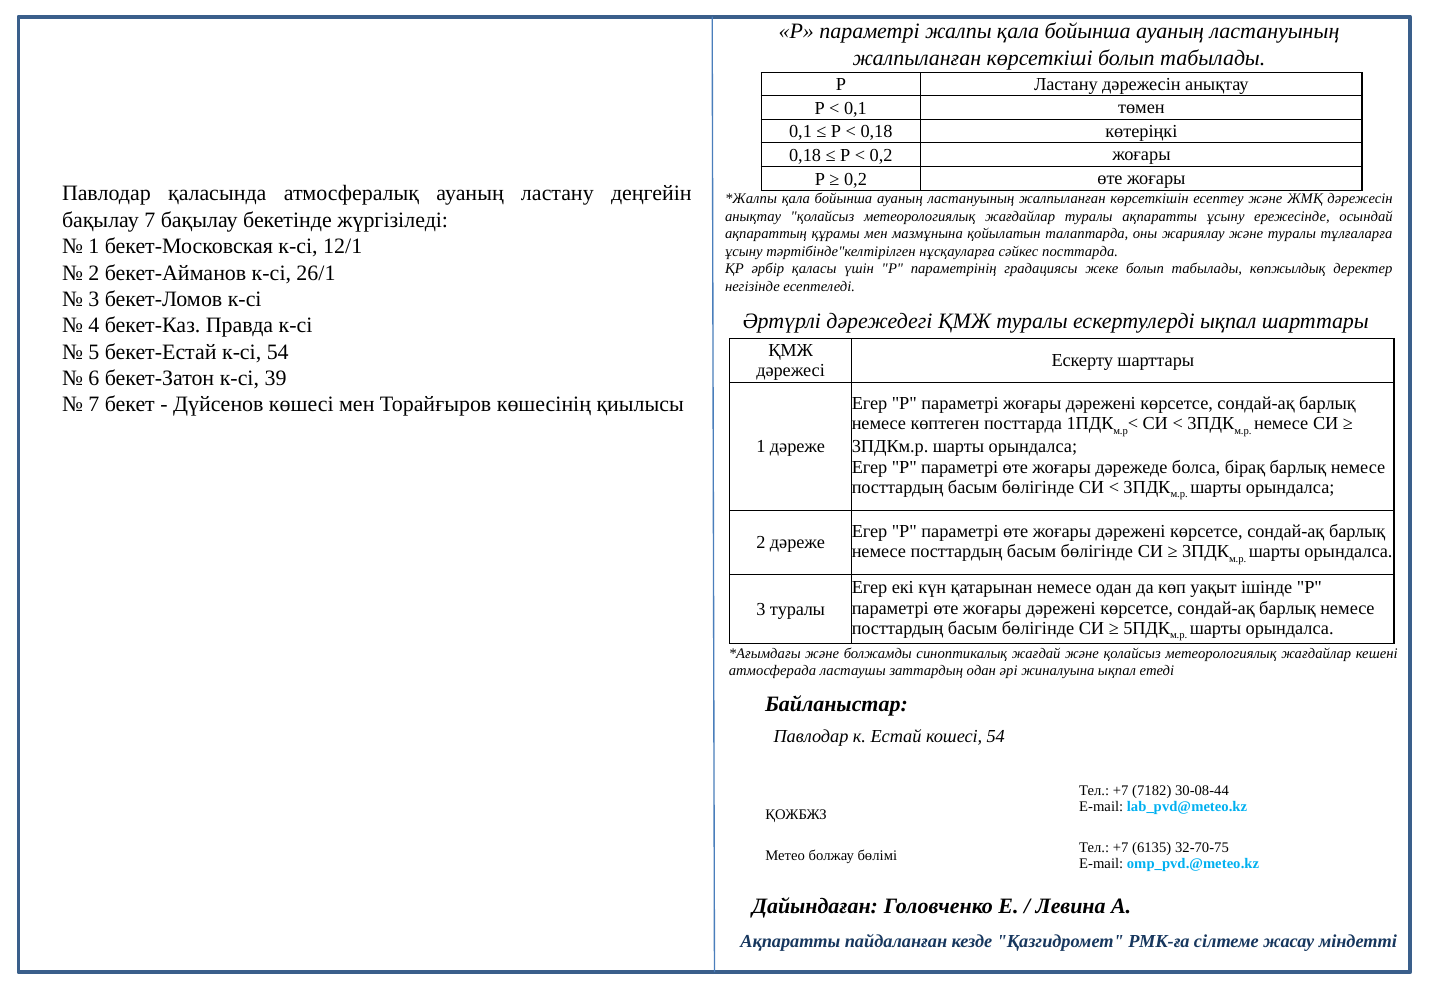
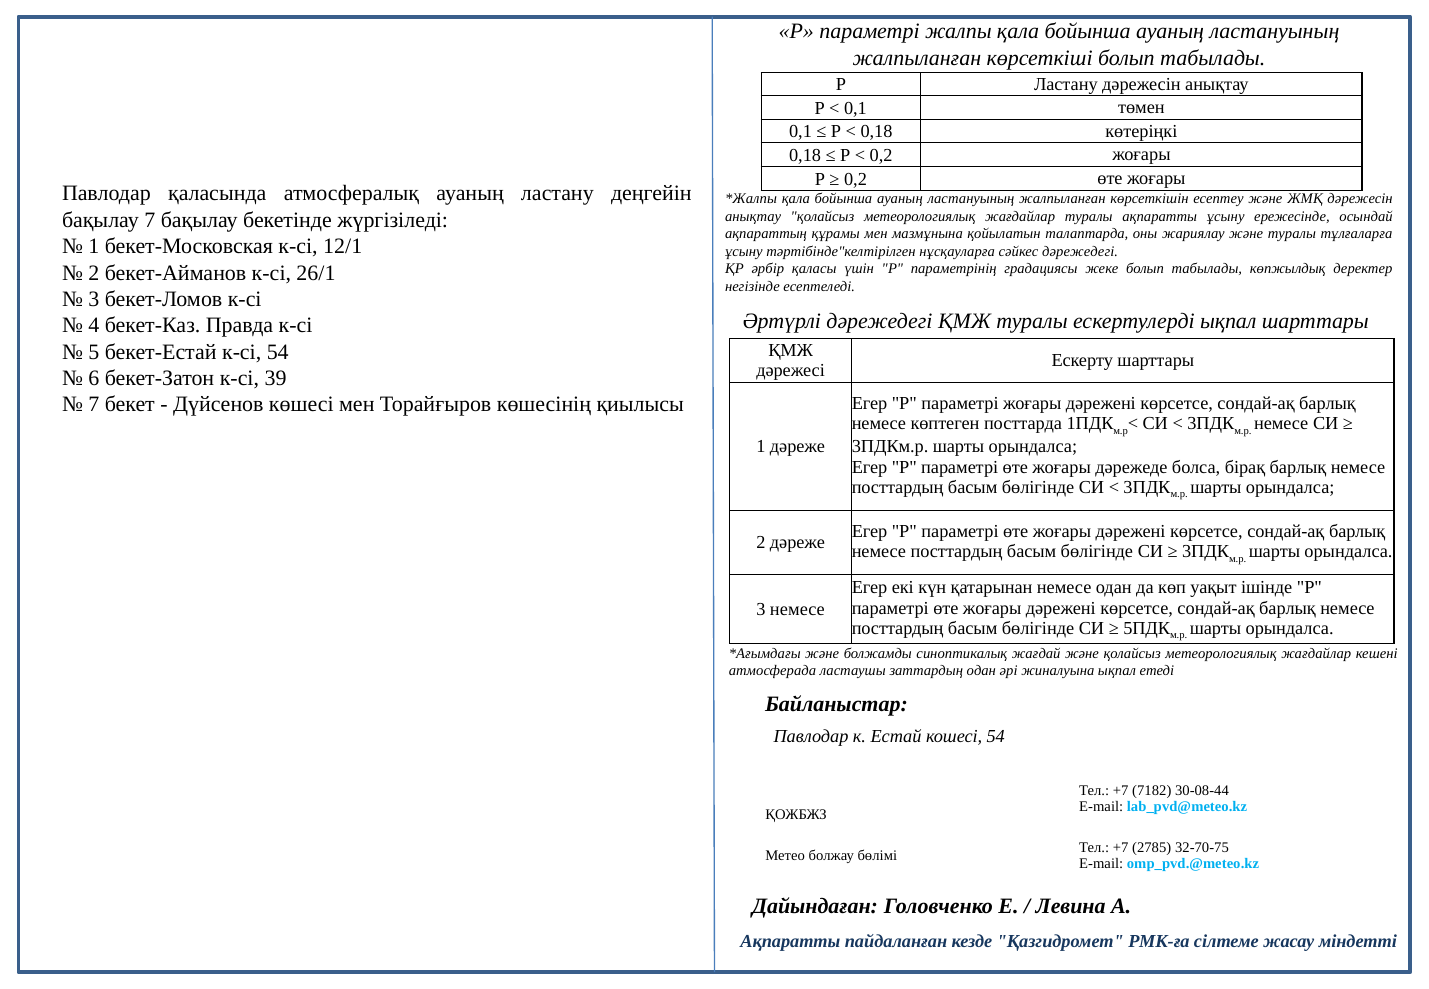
сәйкес посттарда: посттарда -> дәрежедегі
3 туралы: туралы -> немесе
6135: 6135 -> 2785
